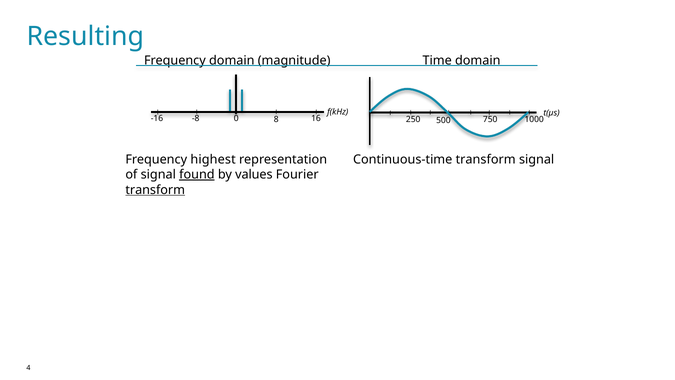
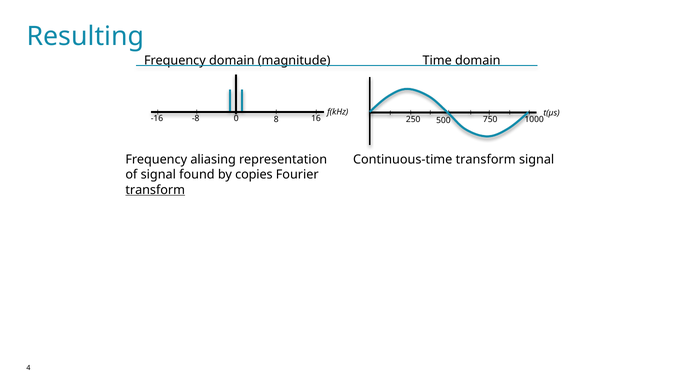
highest: highest -> aliasing
found underline: present -> none
values: values -> copies
